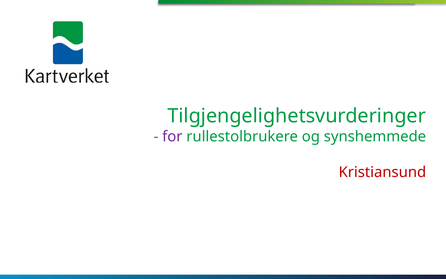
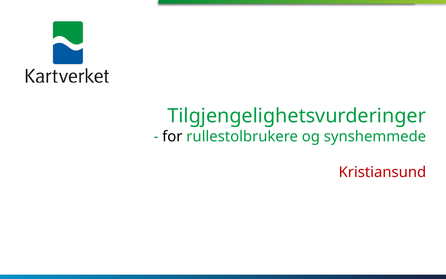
for colour: purple -> black
